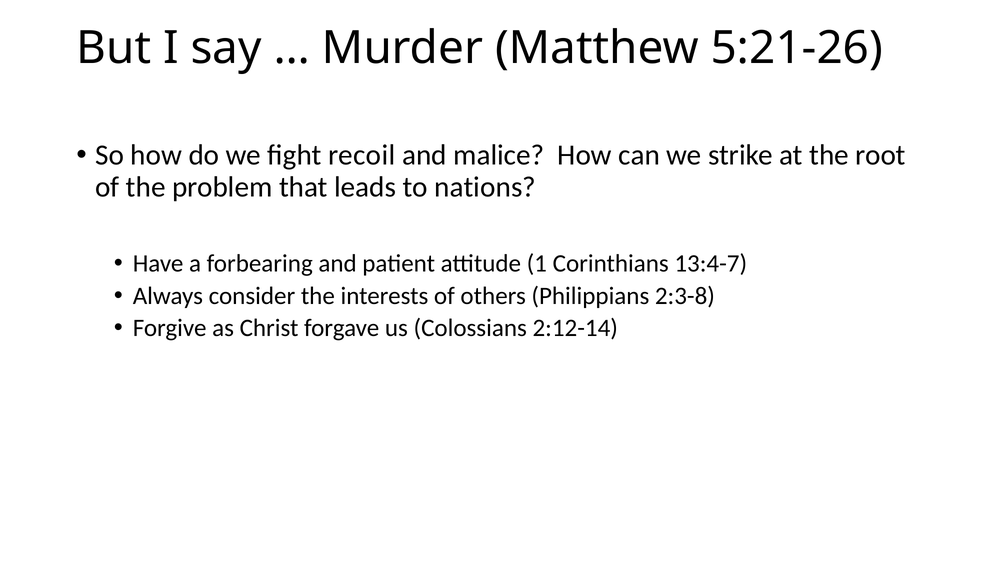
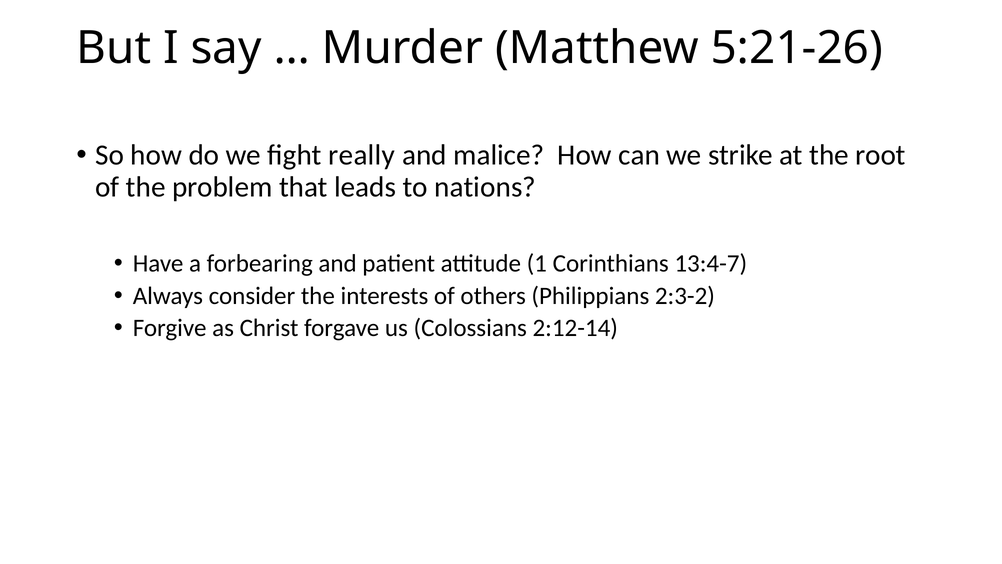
recoil: recoil -> really
2:3-8: 2:3-8 -> 2:3-2
